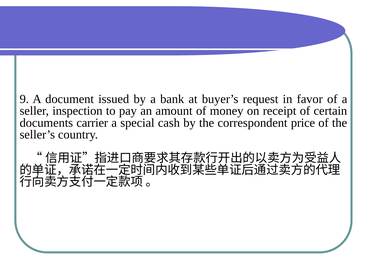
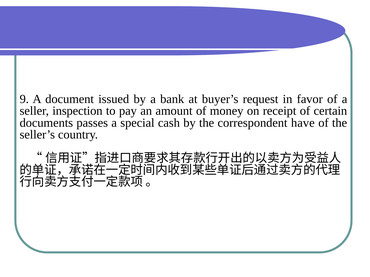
carrier: carrier -> passes
price: price -> have
